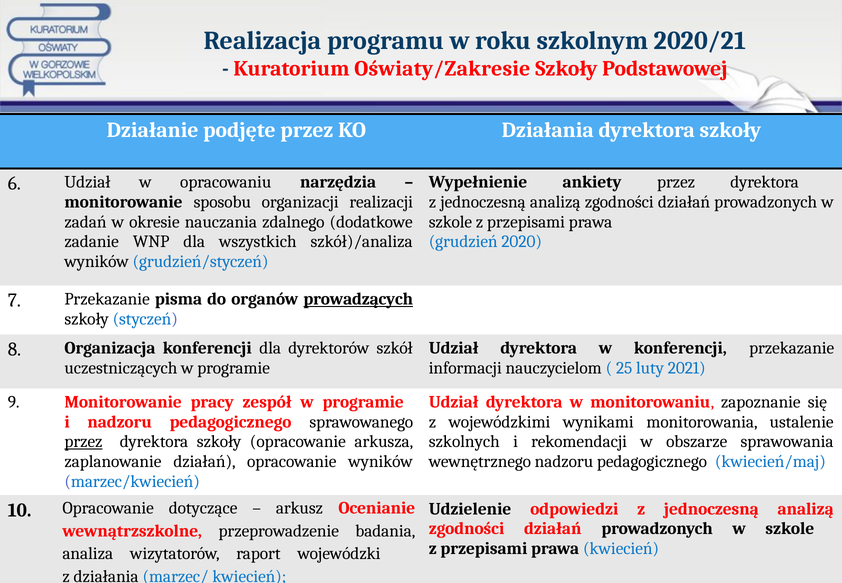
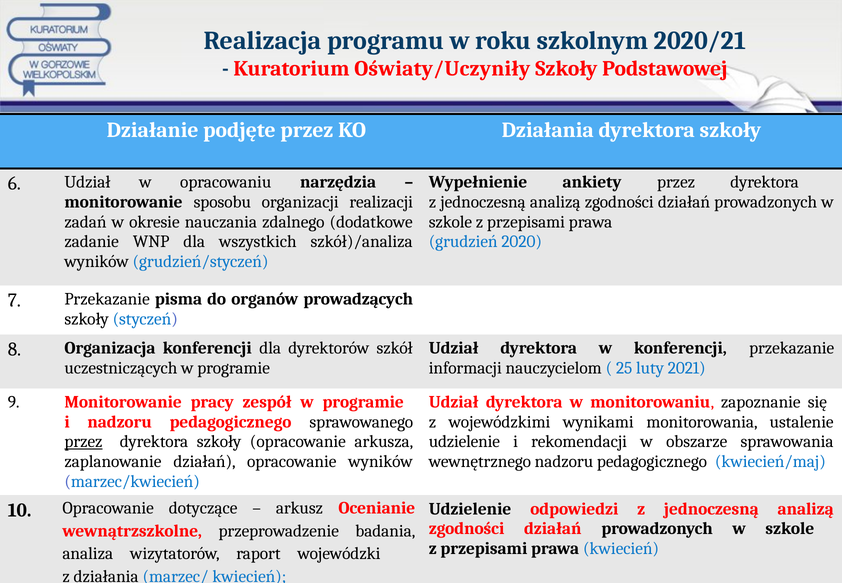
Oświaty/Zakresie: Oświaty/Zakresie -> Oświaty/Uczyniły
prowadzących underline: present -> none
szkolnych at (464, 442): szkolnych -> udzielenie
